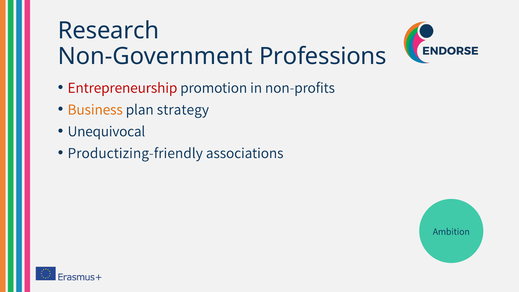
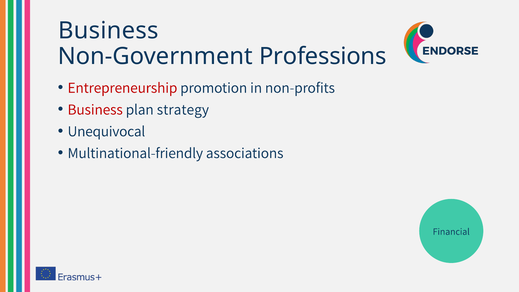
Research at (109, 31): Research -> Business
Business at (95, 110) colour: orange -> red
Productizing-friendly: Productizing-friendly -> Multinational-friendly
Ambition: Ambition -> Financial
